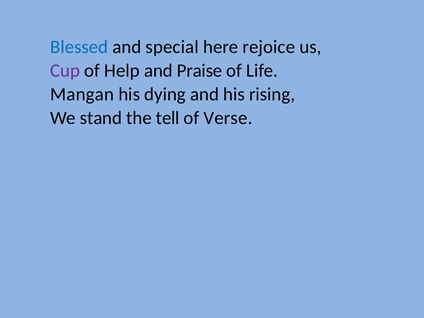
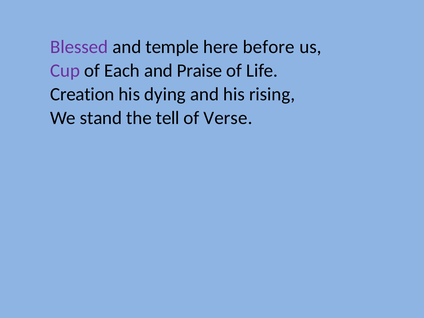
Blessed colour: blue -> purple
special: special -> temple
rejoice: rejoice -> before
Help: Help -> Each
Mangan: Mangan -> Creation
